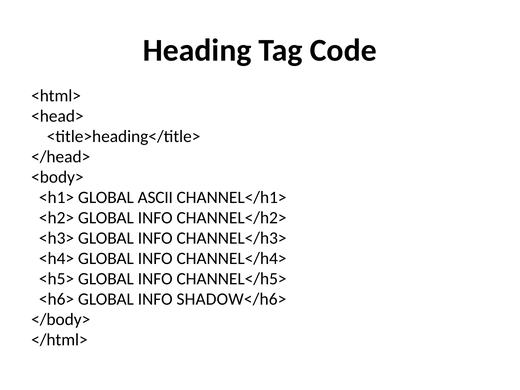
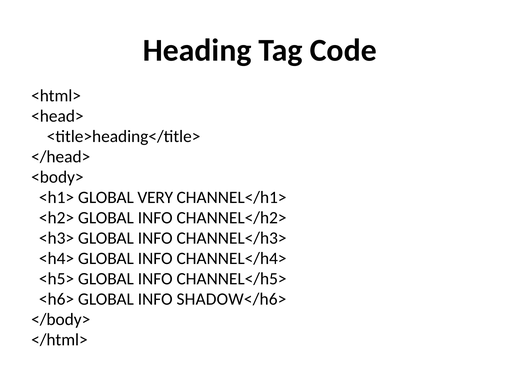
ASCII: ASCII -> VERY
